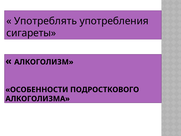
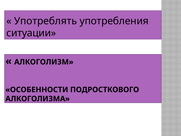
сигареты: сигареты -> ситуации
